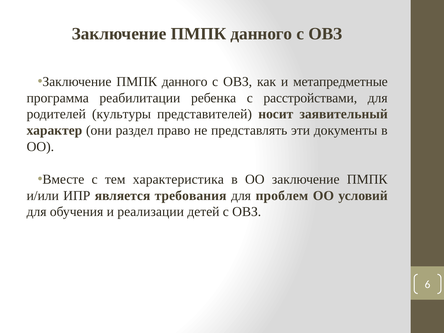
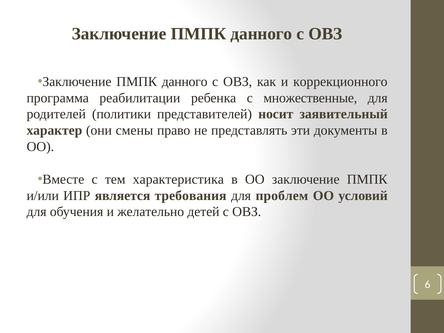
метапредметные: метапредметные -> коррекционного
расстройствами: расстройствами -> множественные
культуры: культуры -> политики
раздел: раздел -> смены
реализации: реализации -> желательно
